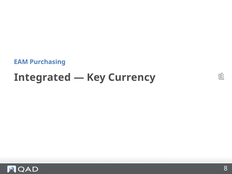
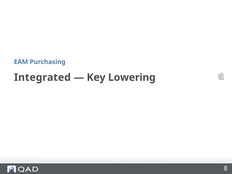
Currency: Currency -> Lowering
